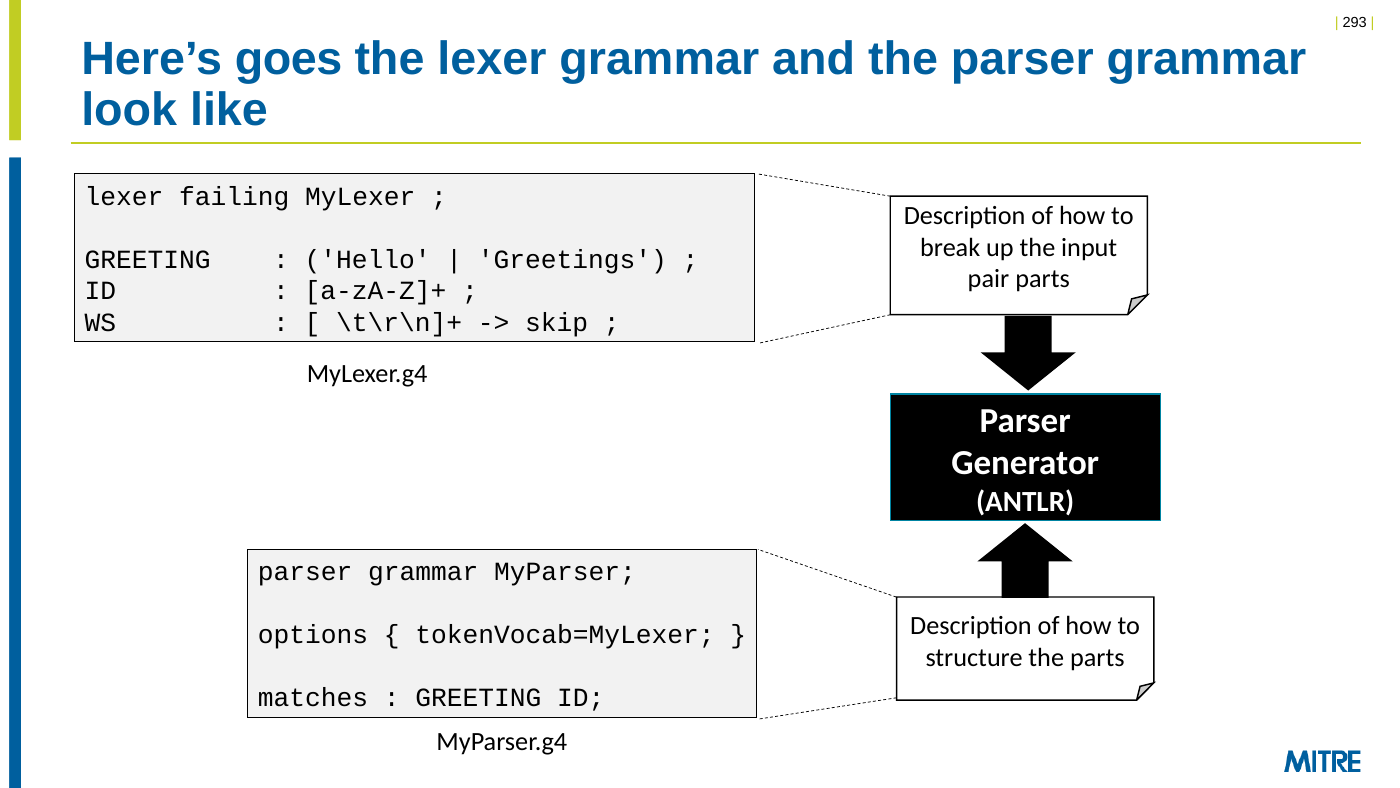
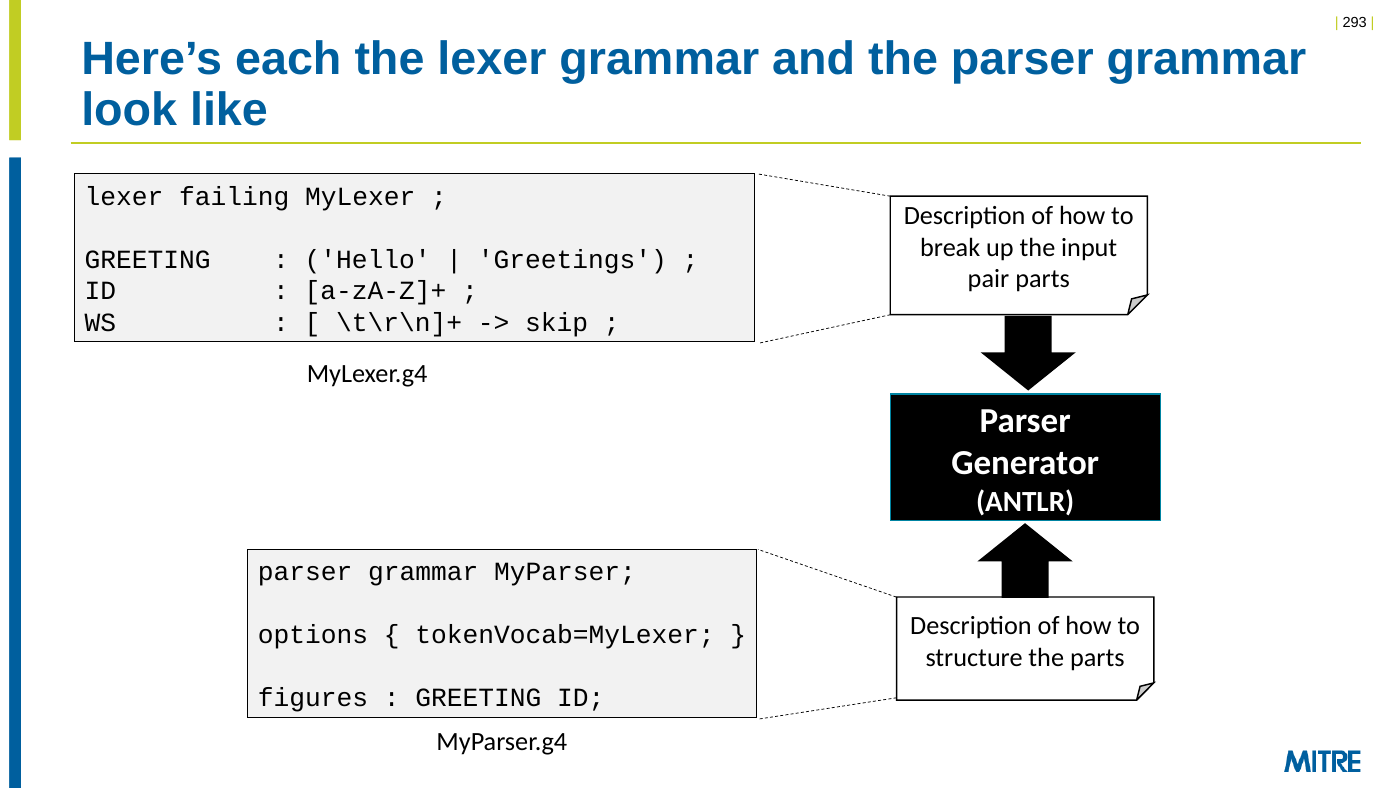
goes: goes -> each
matches: matches -> figures
